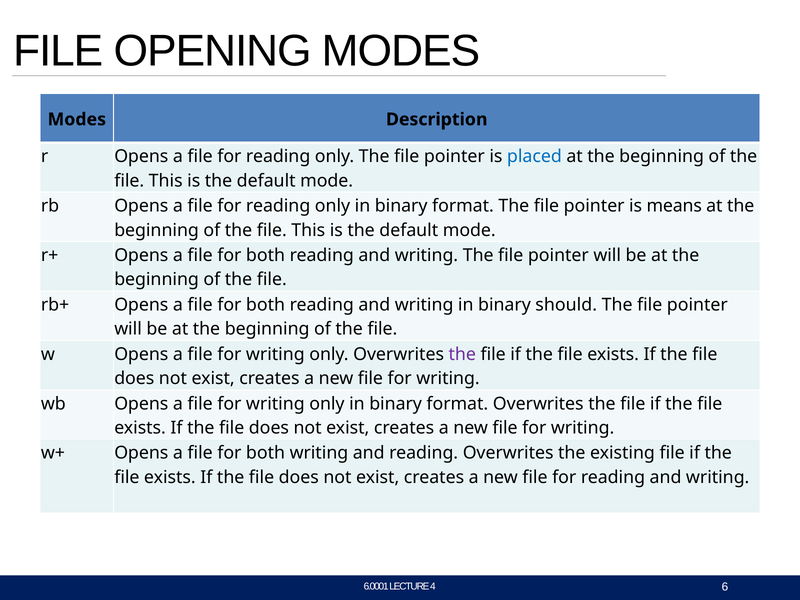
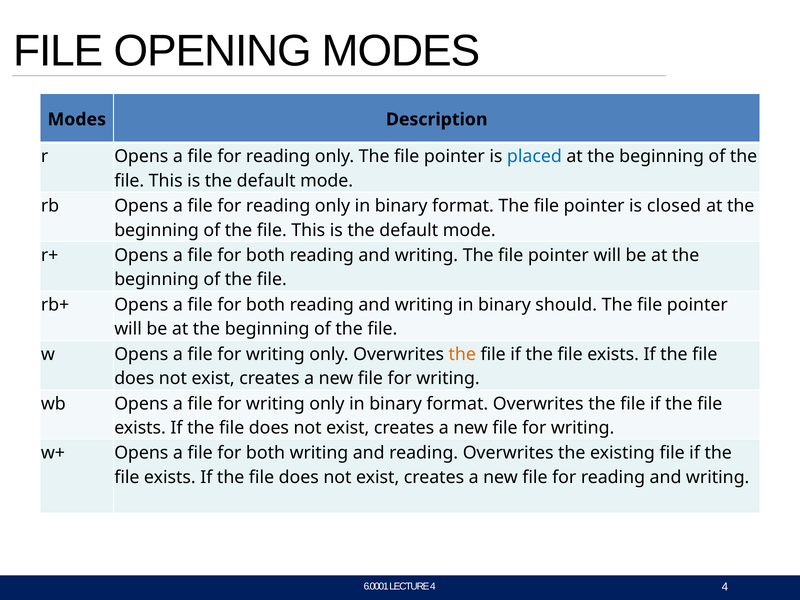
means: means -> closed
the at (462, 354) colour: purple -> orange
4 6: 6 -> 4
